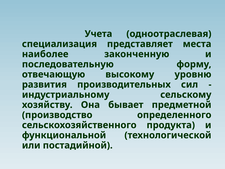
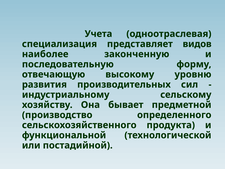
места: места -> видов
